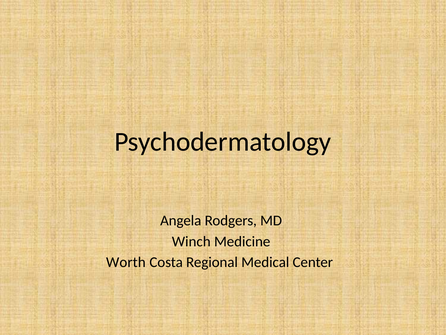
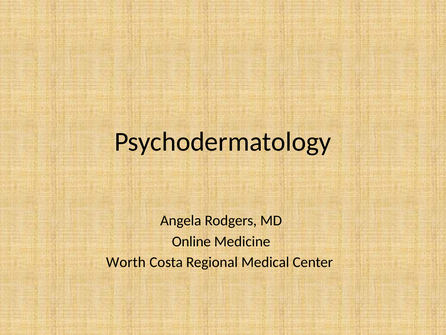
Winch: Winch -> Online
